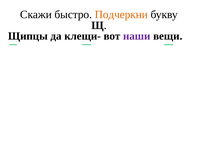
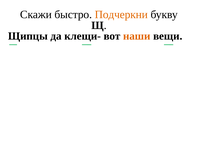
наши colour: purple -> orange
